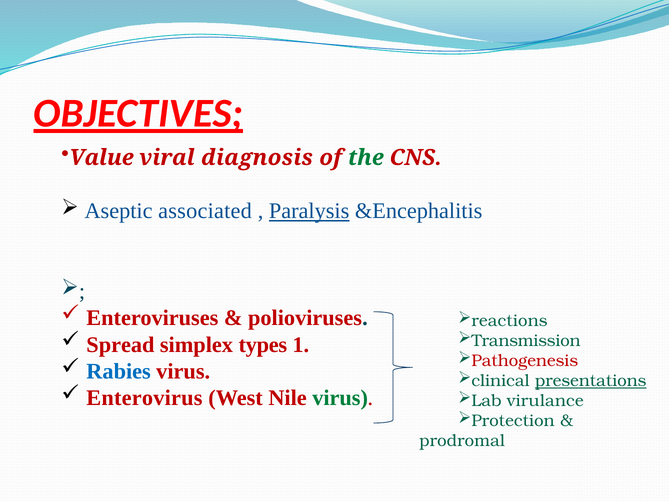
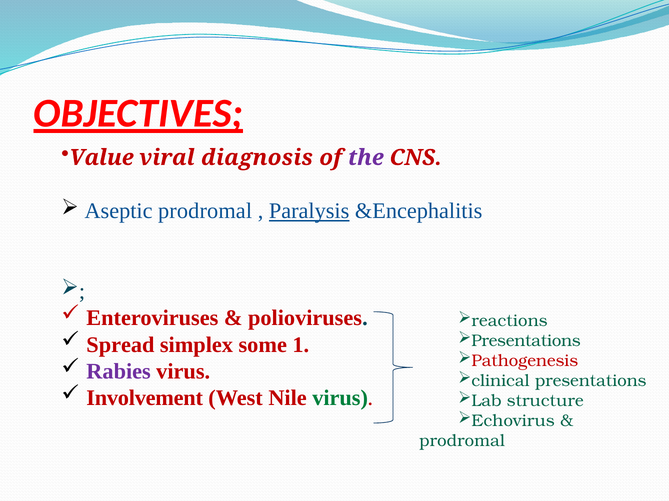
the colour: green -> purple
Aseptic associated: associated -> prodromal
Transmission at (526, 341): Transmission -> Presentations
types: types -> some
Rabies colour: blue -> purple
presentations at (591, 381) underline: present -> none
Enterovirus: Enterovirus -> Involvement
virulance: virulance -> structure
Protection: Protection -> Echovirus
